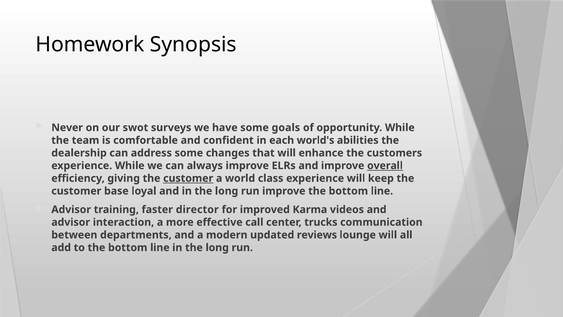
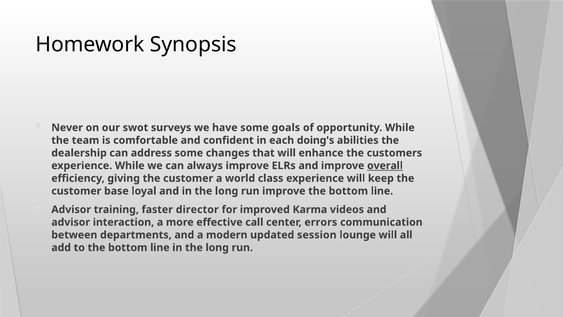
world's: world's -> doing's
customer at (188, 178) underline: present -> none
trucks: trucks -> errors
reviews: reviews -> session
